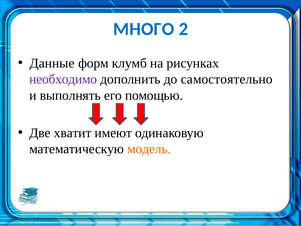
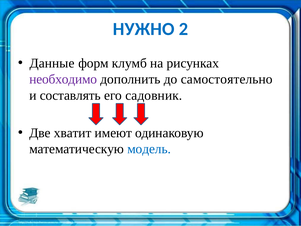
МНОГО: МНОГО -> НУЖНО
выполнять: выполнять -> составлять
помощью: помощью -> садовник
модель colour: orange -> blue
